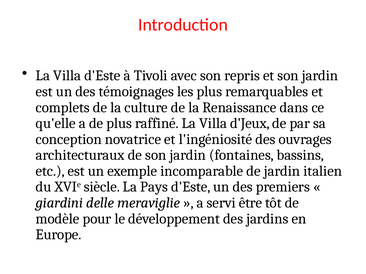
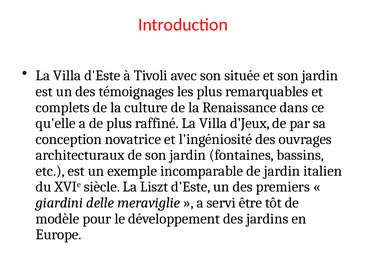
repris: repris -> située
Pays: Pays -> Liszt
